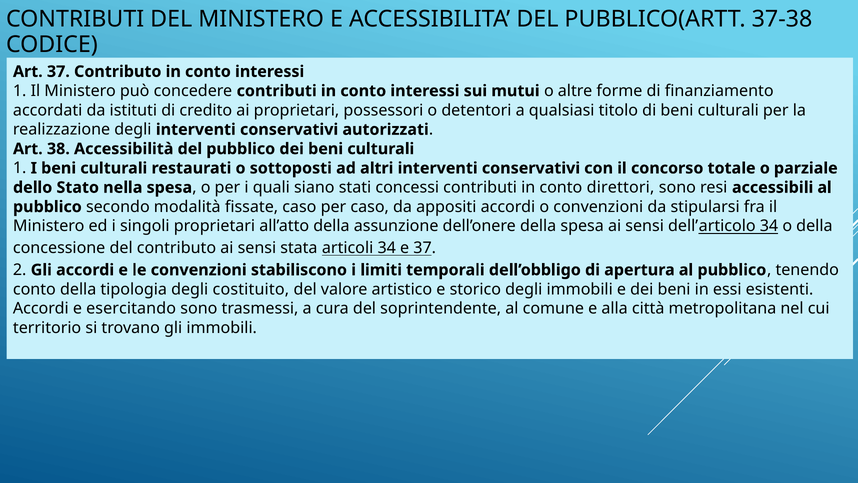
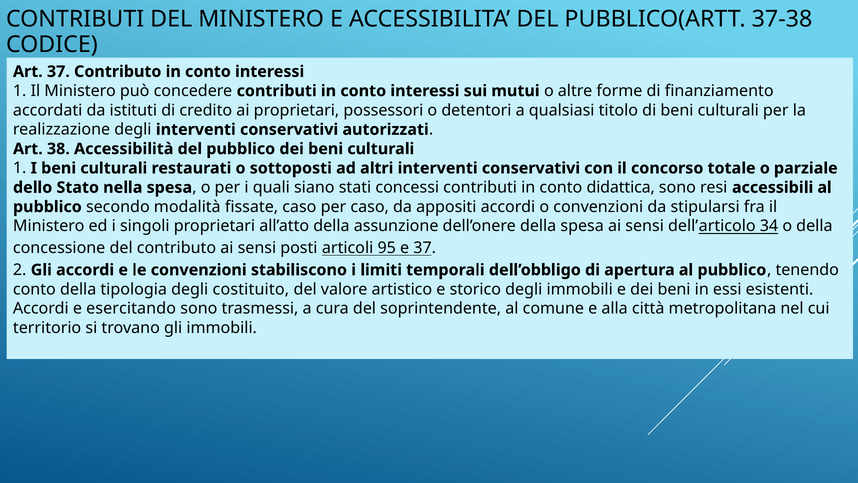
direttori: direttori -> didattica
stata: stata -> posti
articoli 34: 34 -> 95
